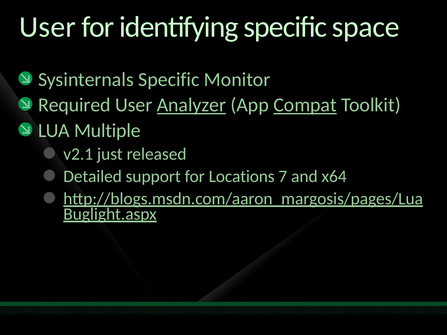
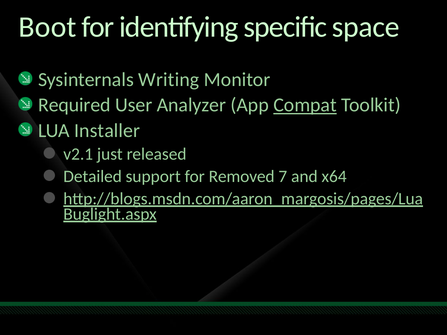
User at (47, 27): User -> Boot
Sysinternals Specific: Specific -> Writing
Analyzer underline: present -> none
Multiple: Multiple -> Installer
Locations: Locations -> Removed
